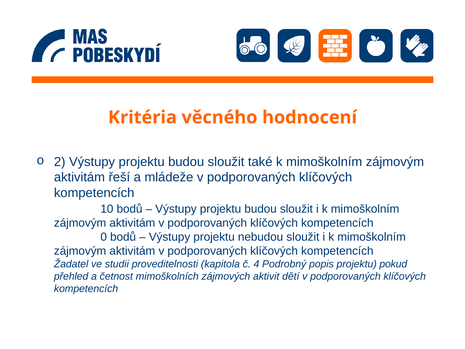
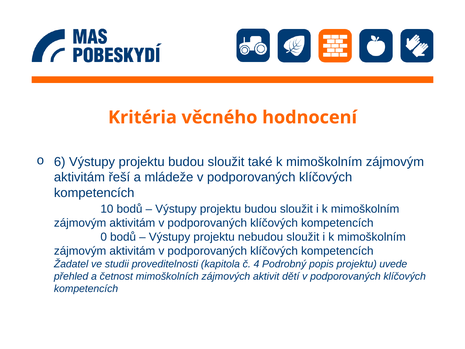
2: 2 -> 6
pokud: pokud -> uvede
